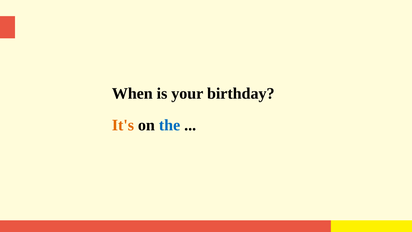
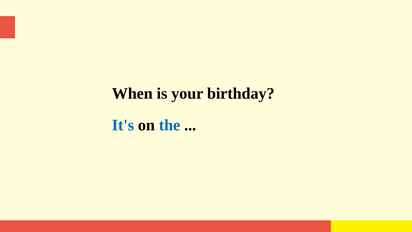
It's colour: orange -> blue
